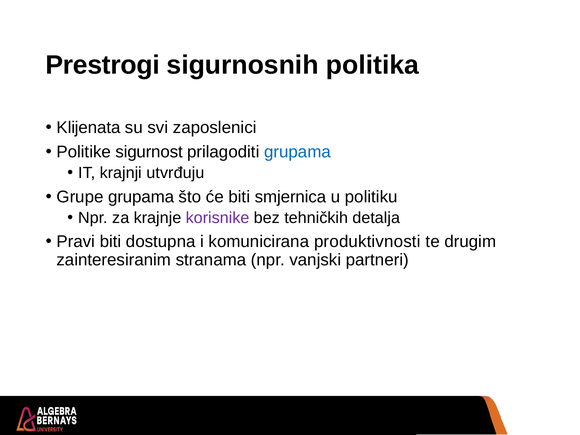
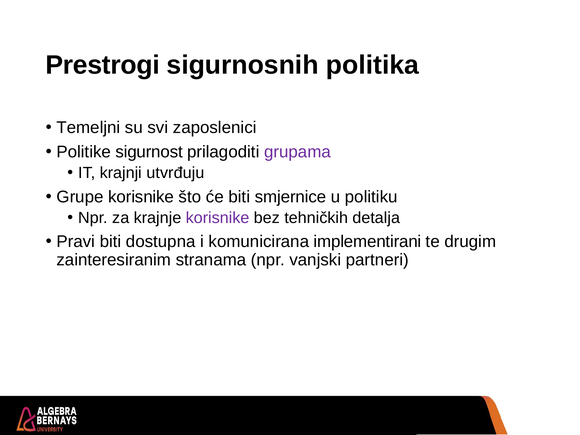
Klijenata: Klijenata -> Temeljni
grupama at (297, 152) colour: blue -> purple
Grupe grupama: grupama -> korisnike
smjernica: smjernica -> smjernice
produktivnosti: produktivnosti -> implementirani
